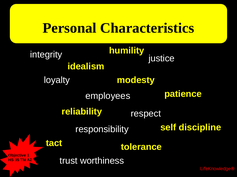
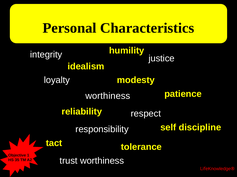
employees at (108, 96): employees -> worthiness
